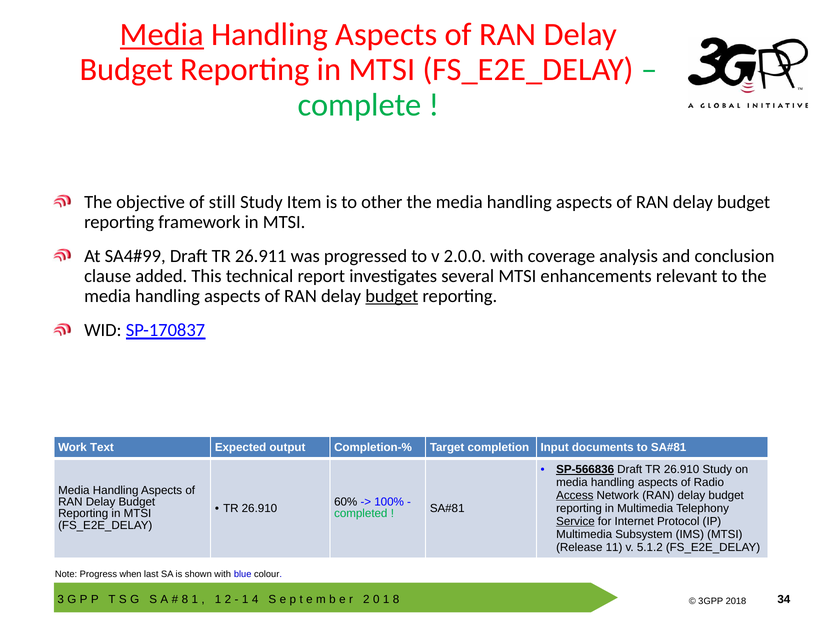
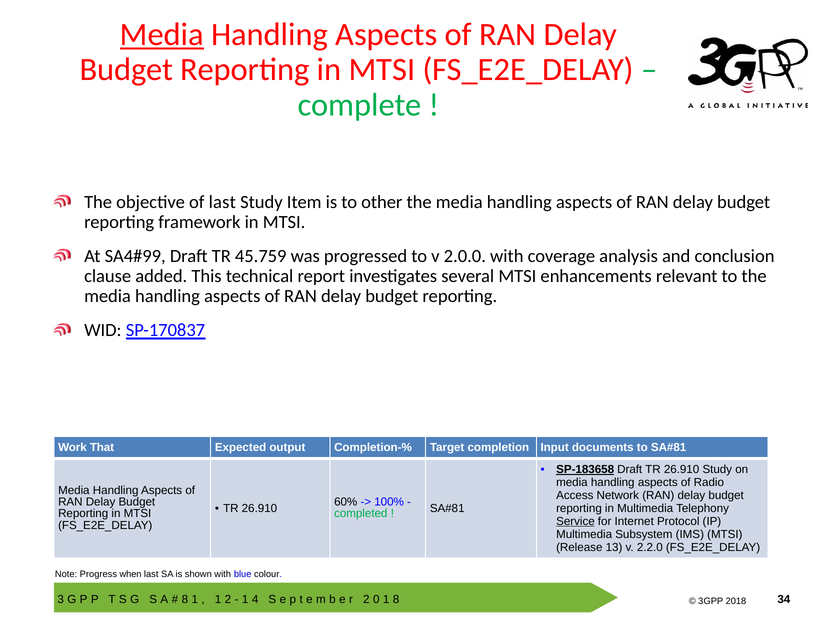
of still: still -> last
26.911: 26.911 -> 45.759
budget at (392, 296) underline: present -> none
Text: Text -> That
SP-566836: SP-566836 -> SP-183658
Access underline: present -> none
11: 11 -> 13
5.1.2: 5.1.2 -> 2.2.0
